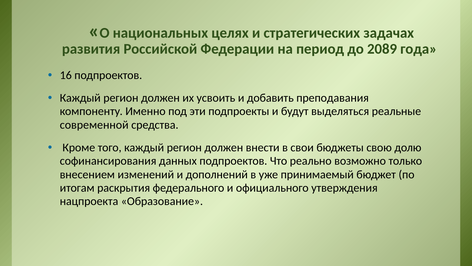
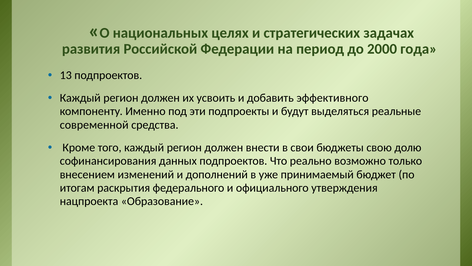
2089: 2089 -> 2000
16: 16 -> 13
преподавания: преподавания -> эффективного
